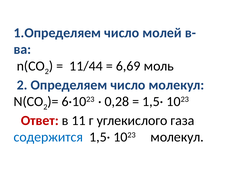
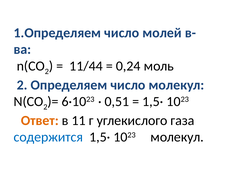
6,69: 6,69 -> 0,24
0,28: 0,28 -> 0,51
Ответ colour: red -> orange
